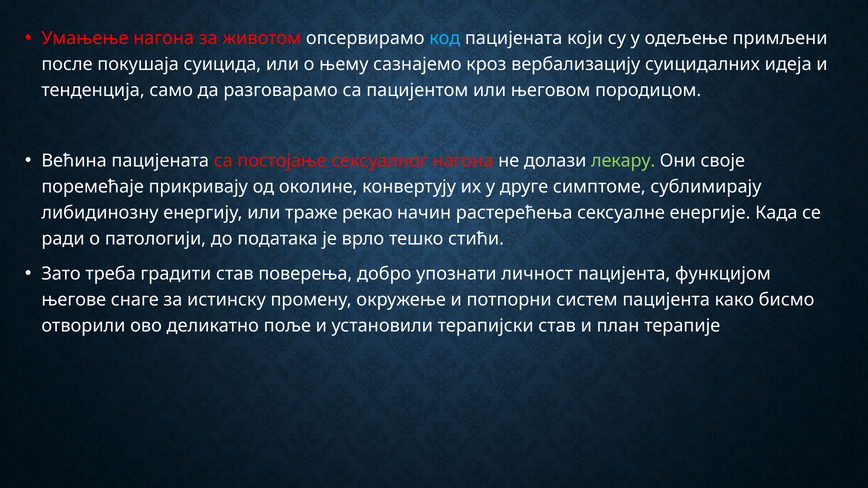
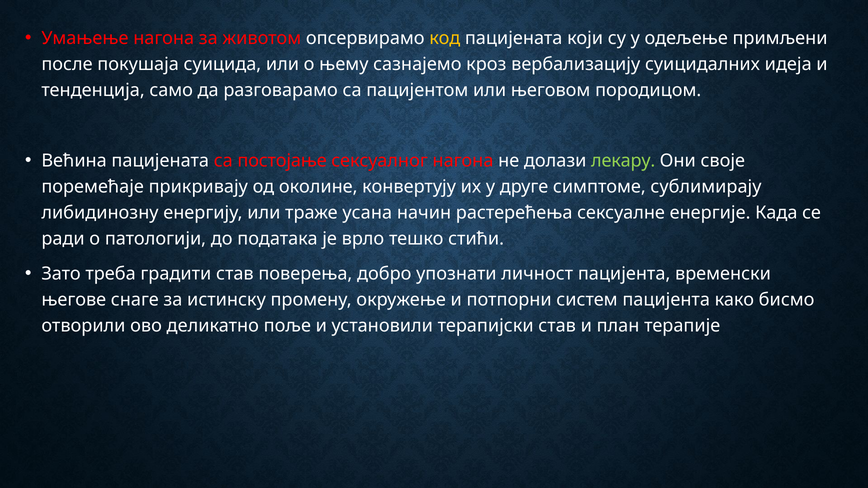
код colour: light blue -> yellow
рекао: рекао -> усана
функцијом: функцијом -> временски
